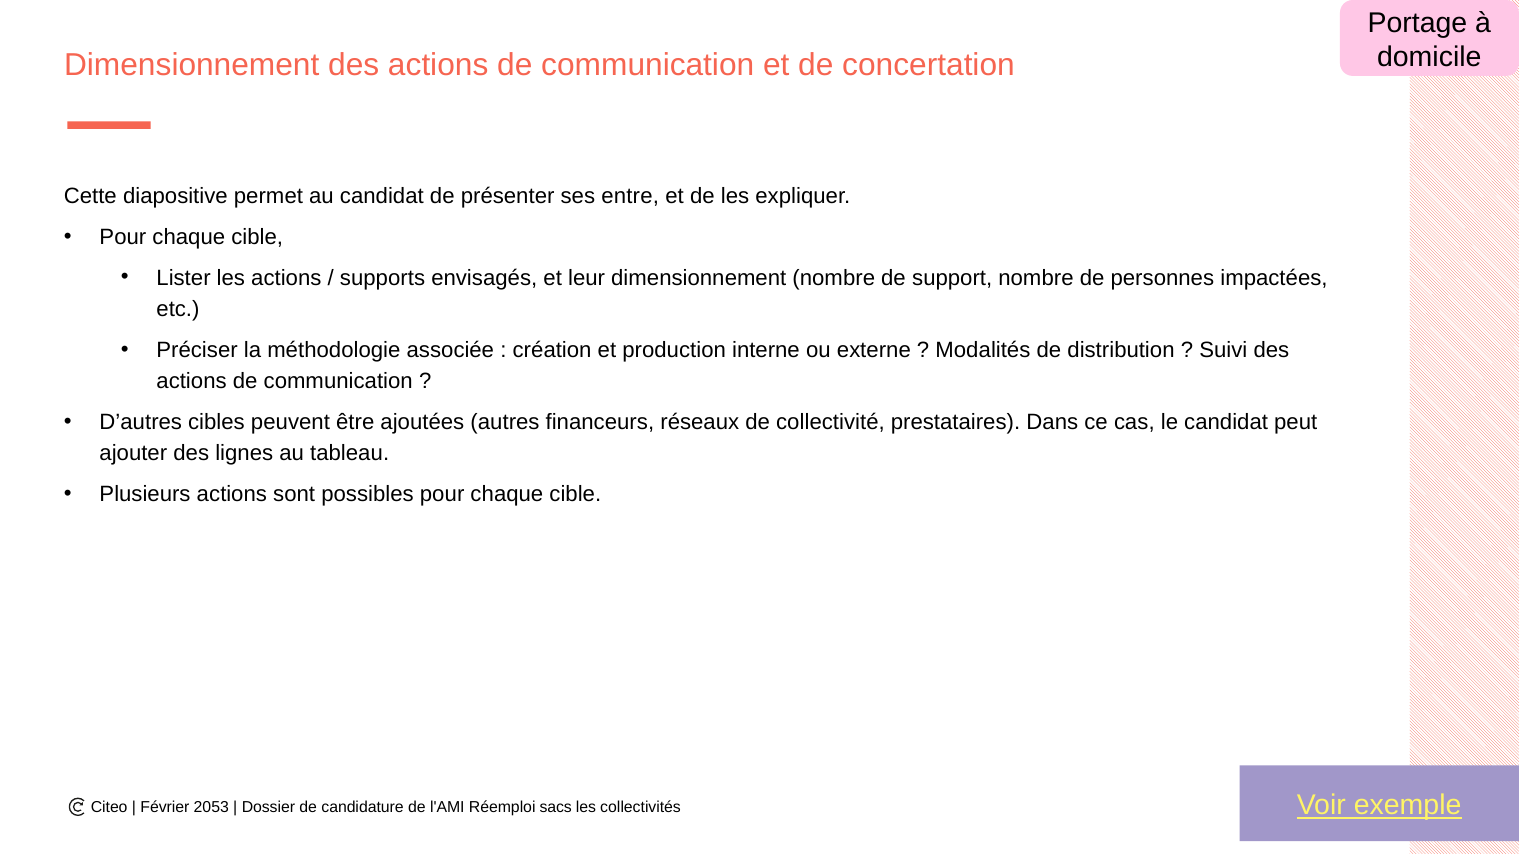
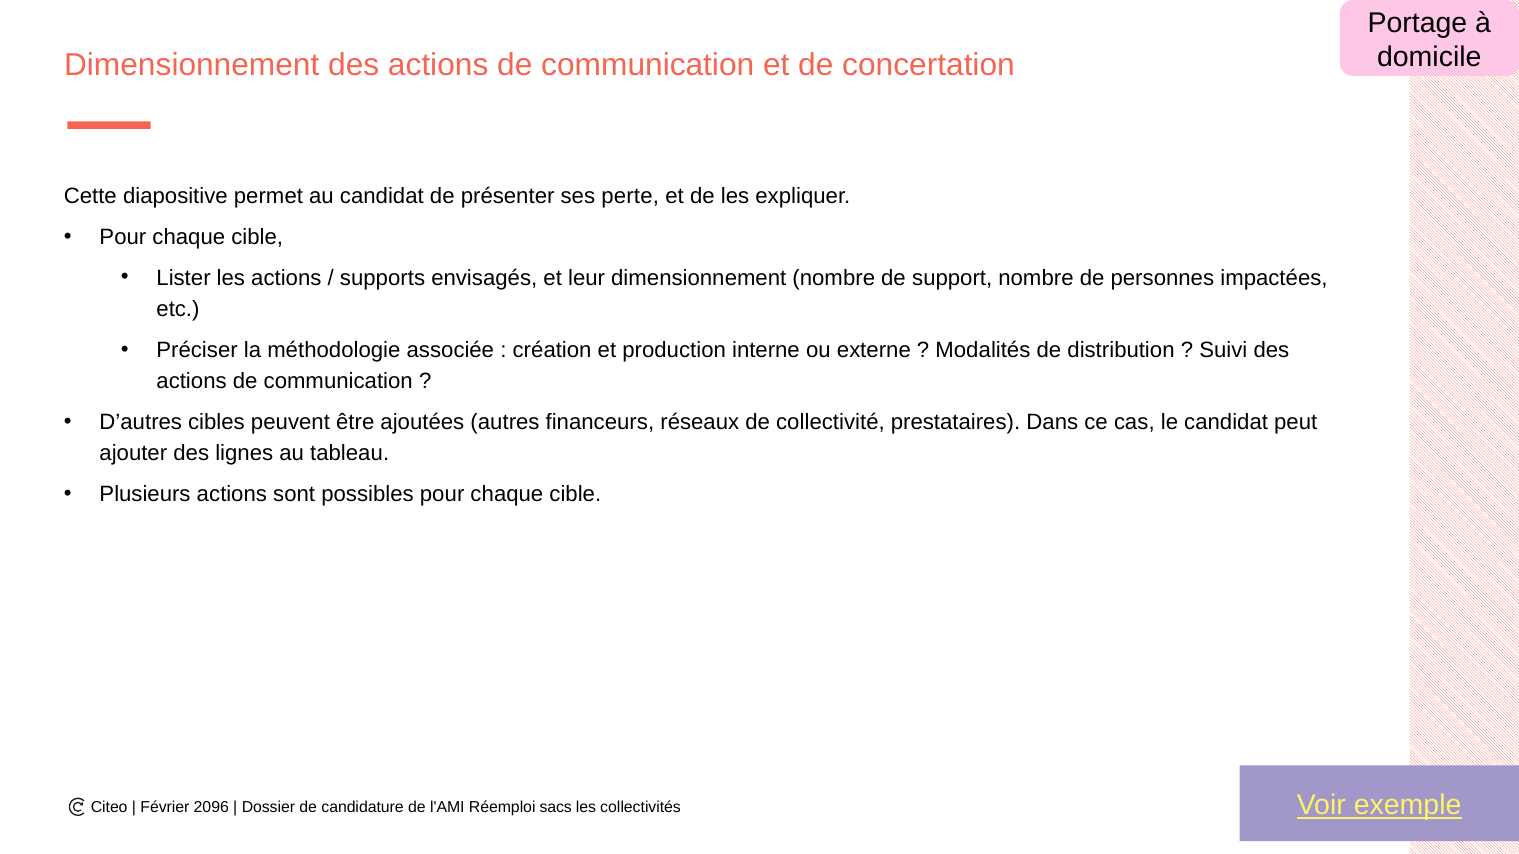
entre: entre -> perte
2053: 2053 -> 2096
